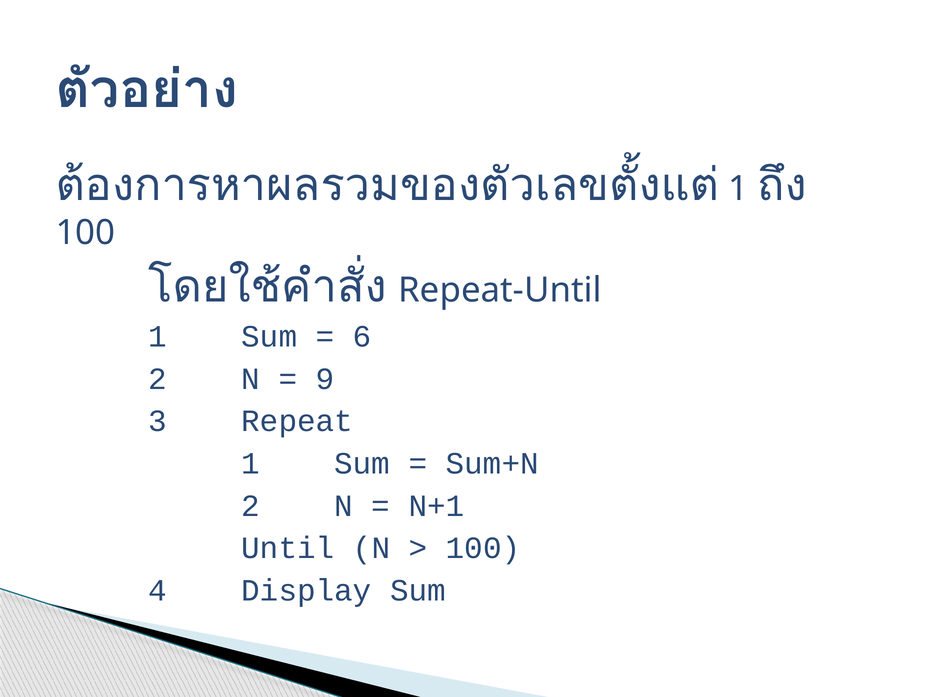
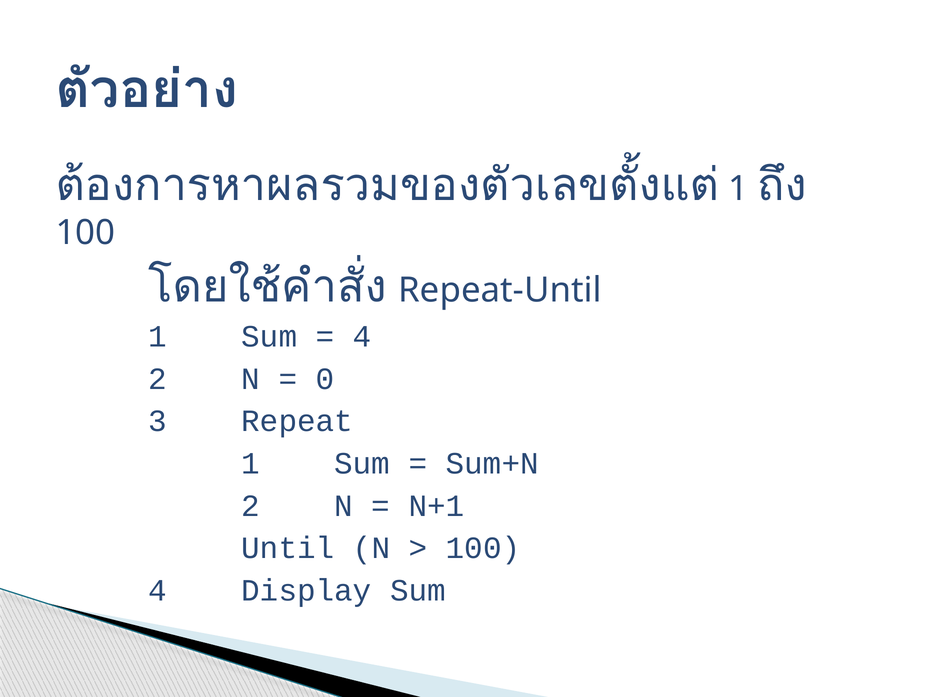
6 at (362, 336): 6 -> 4
9: 9 -> 0
